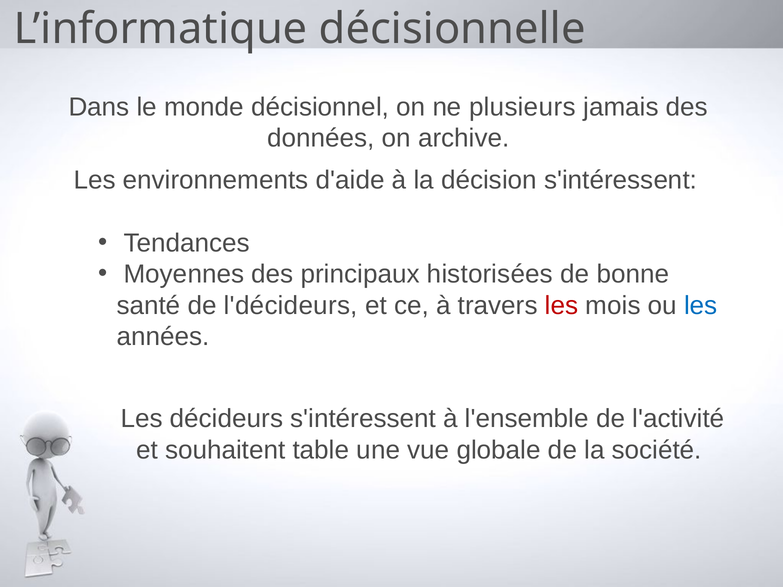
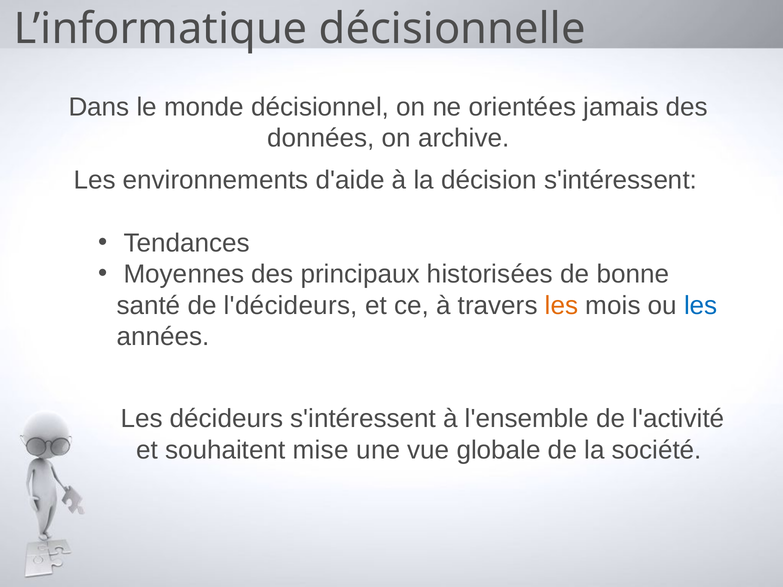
plusieurs: plusieurs -> orientées
les at (562, 306) colour: red -> orange
table: table -> mise
